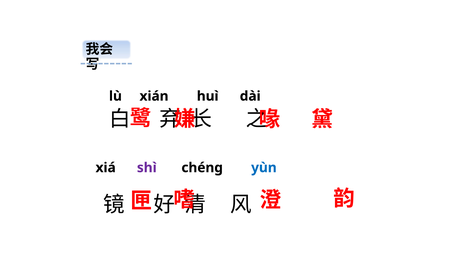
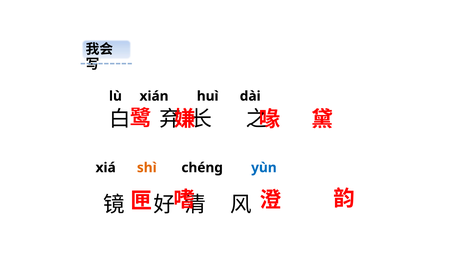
shì colour: purple -> orange
